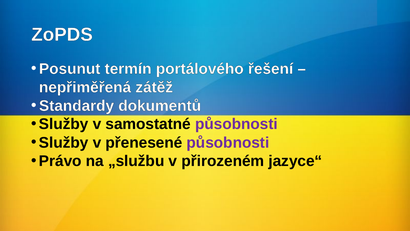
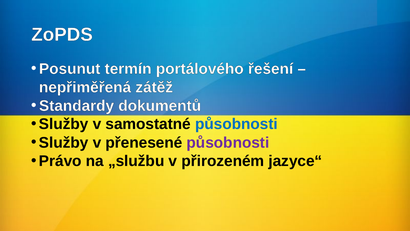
působnosti at (237, 124) colour: purple -> blue
